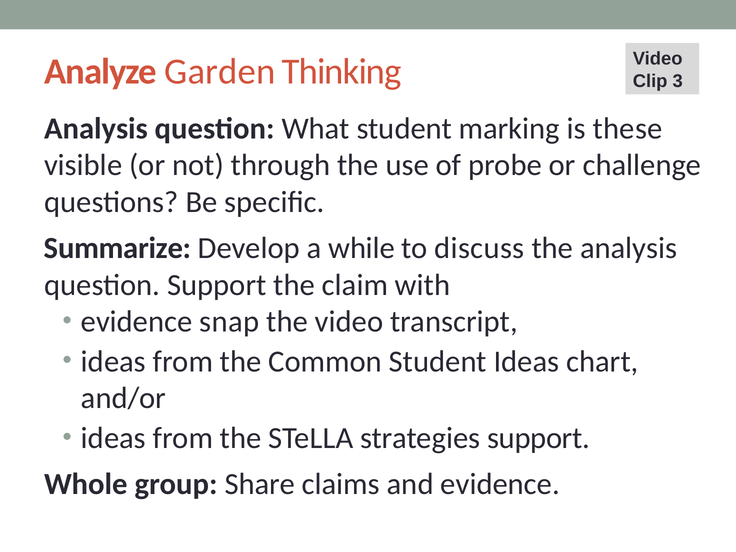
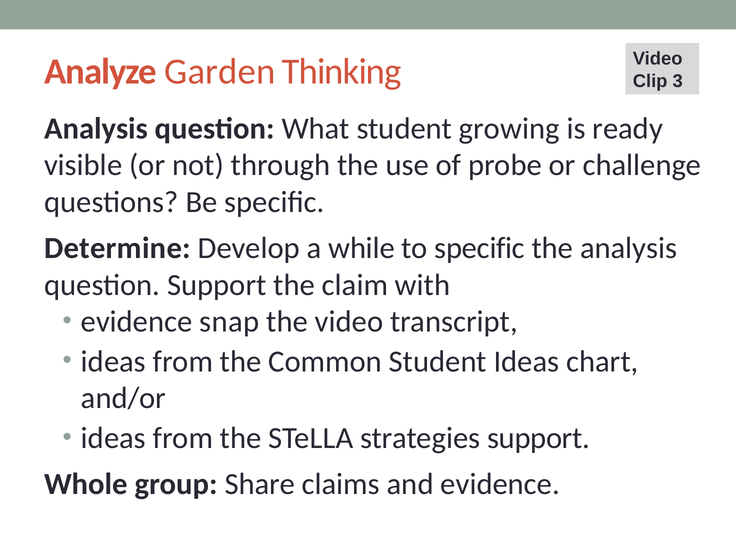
marking: marking -> growing
these: these -> ready
Summarize: Summarize -> Determine
to discuss: discuss -> specific
